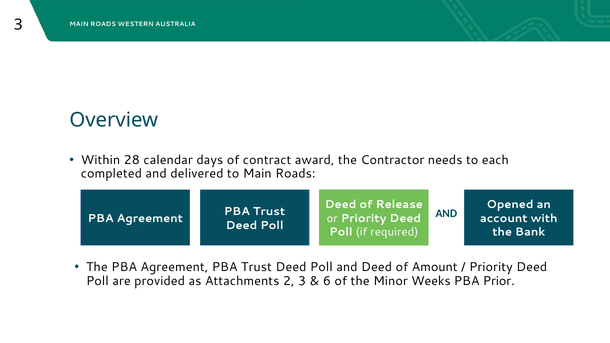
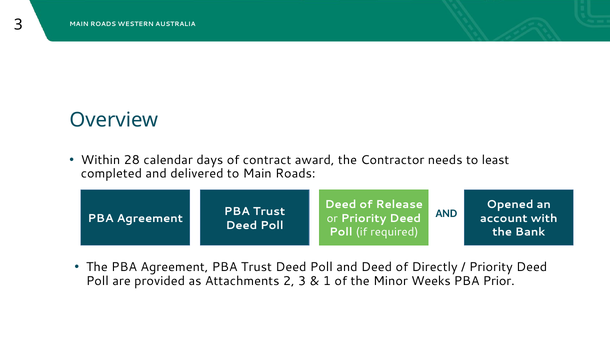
each: each -> least
Amount: Amount -> Directly
6: 6 -> 1
